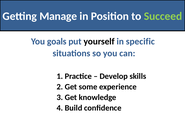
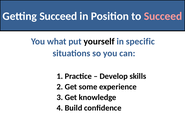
Getting Manage: Manage -> Succeed
Succeed at (163, 16) colour: light green -> pink
goals: goals -> what
